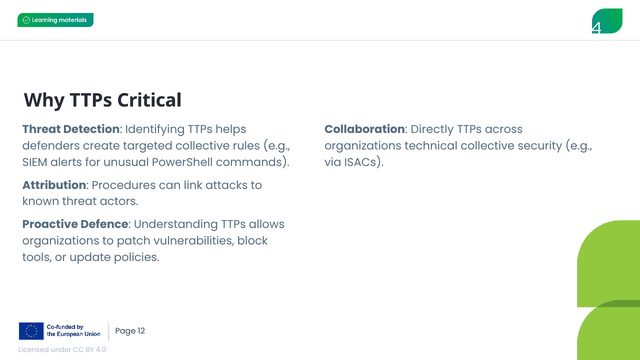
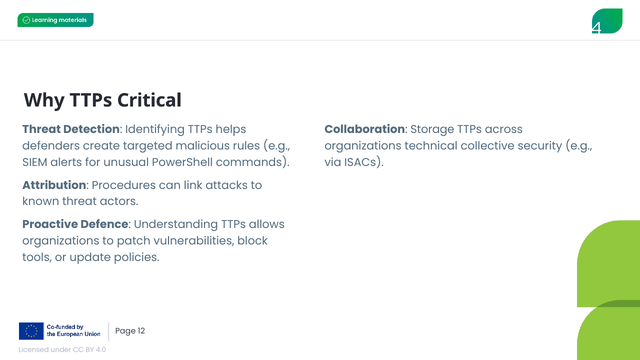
Directly: Directly -> Storage
targeted collective: collective -> malicious
